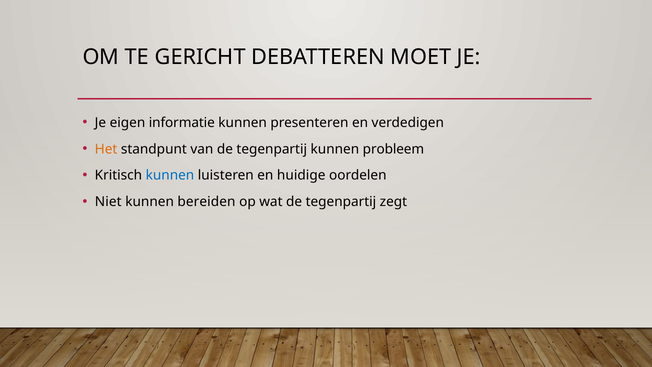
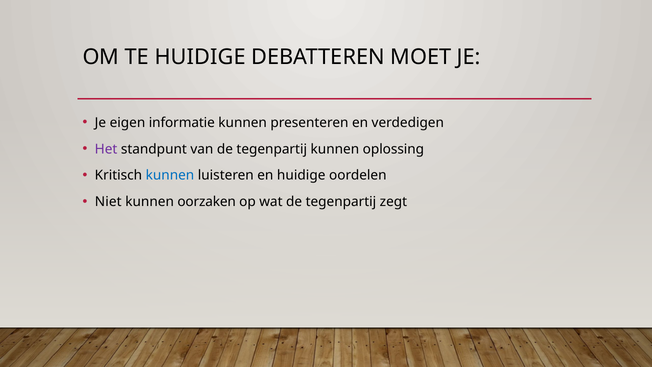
TE GERICHT: GERICHT -> HUIDIGE
Het colour: orange -> purple
probleem: probleem -> oplossing
bereiden: bereiden -> oorzaken
